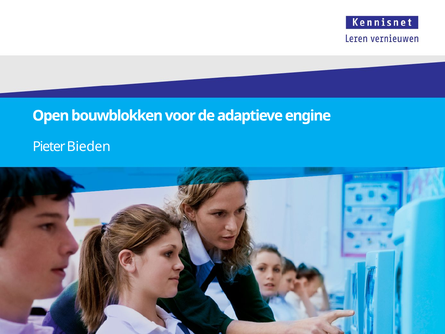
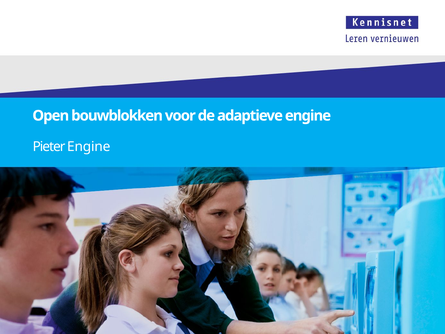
Pieter Bieden: Bieden -> Engine
